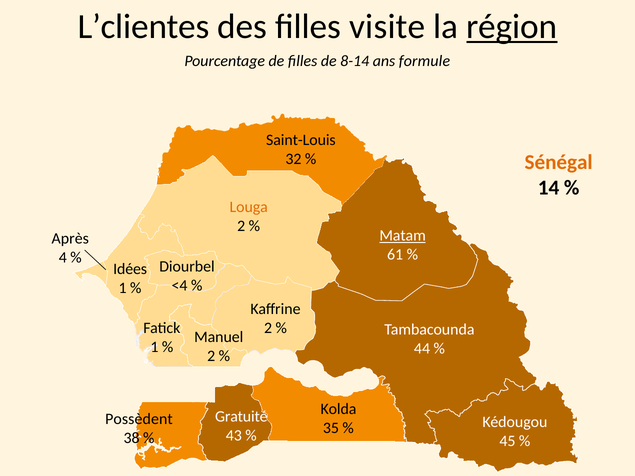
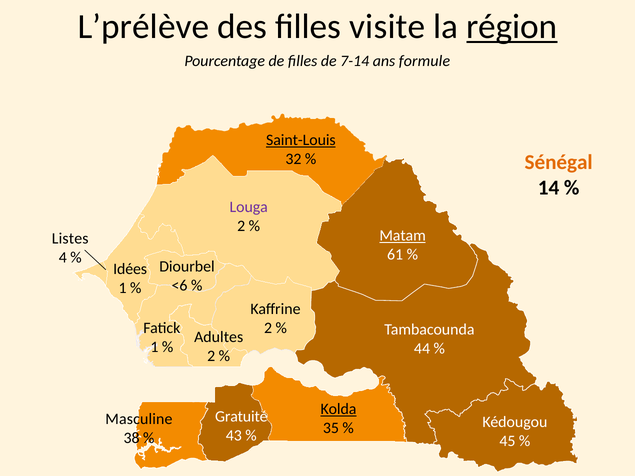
L’clientes: L’clientes -> L’prélève
8-14: 8-14 -> 7-14
Saint-Louis underline: none -> present
Louga colour: orange -> purple
Après: Après -> Listes
<4: <4 -> <6
Manuel: Manuel -> Adultes
Kolda underline: none -> present
Possèdent: Possèdent -> Masculine
